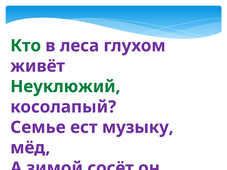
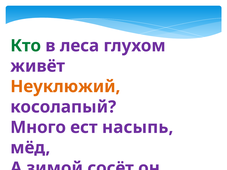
Неуклюжий colour: green -> orange
Семье: Семье -> Много
музыку: музыку -> насыпь
